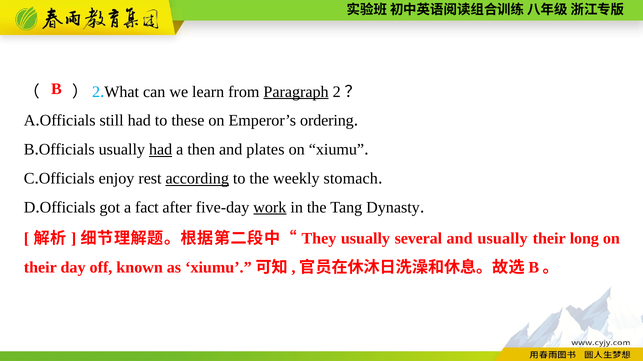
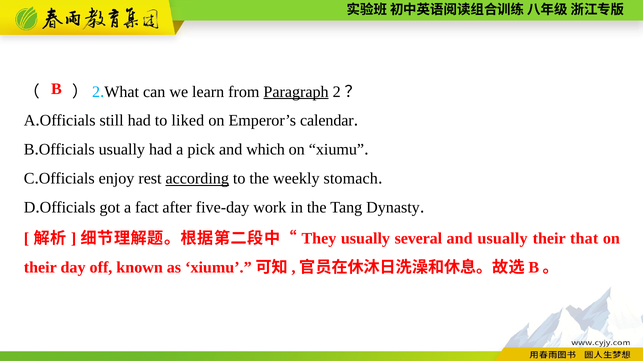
these: these -> liked
ordering: ordering -> calendar
had at (161, 150) underline: present -> none
then: then -> pick
plates: plates -> which
work underline: present -> none
long: long -> that
